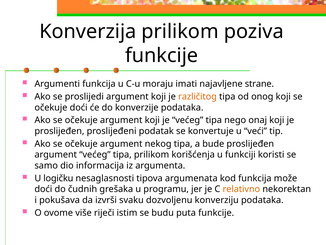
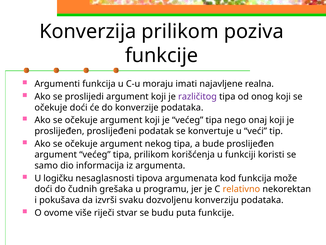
strane: strane -> realna
različitog colour: orange -> purple
istim: istim -> stvar
